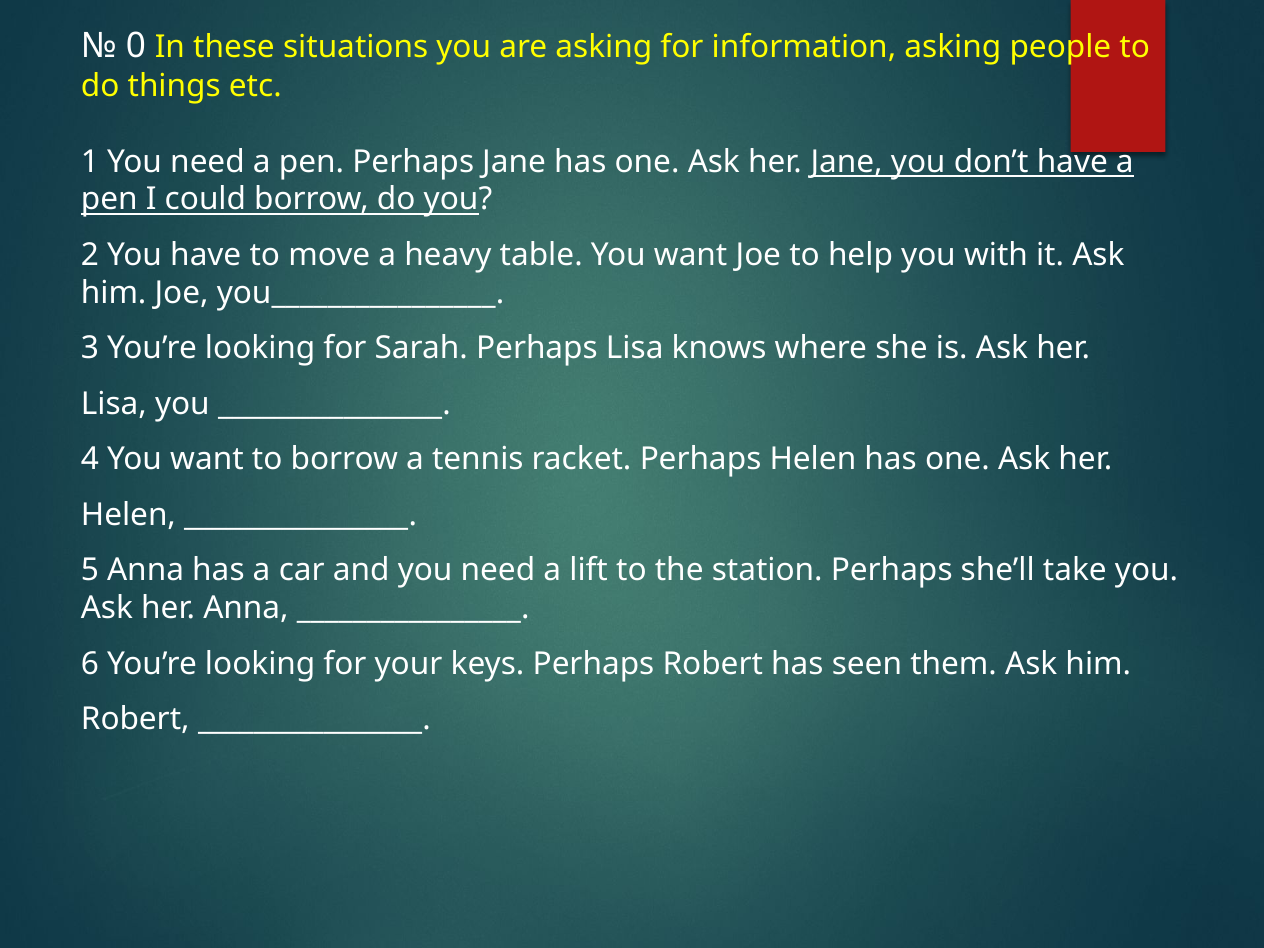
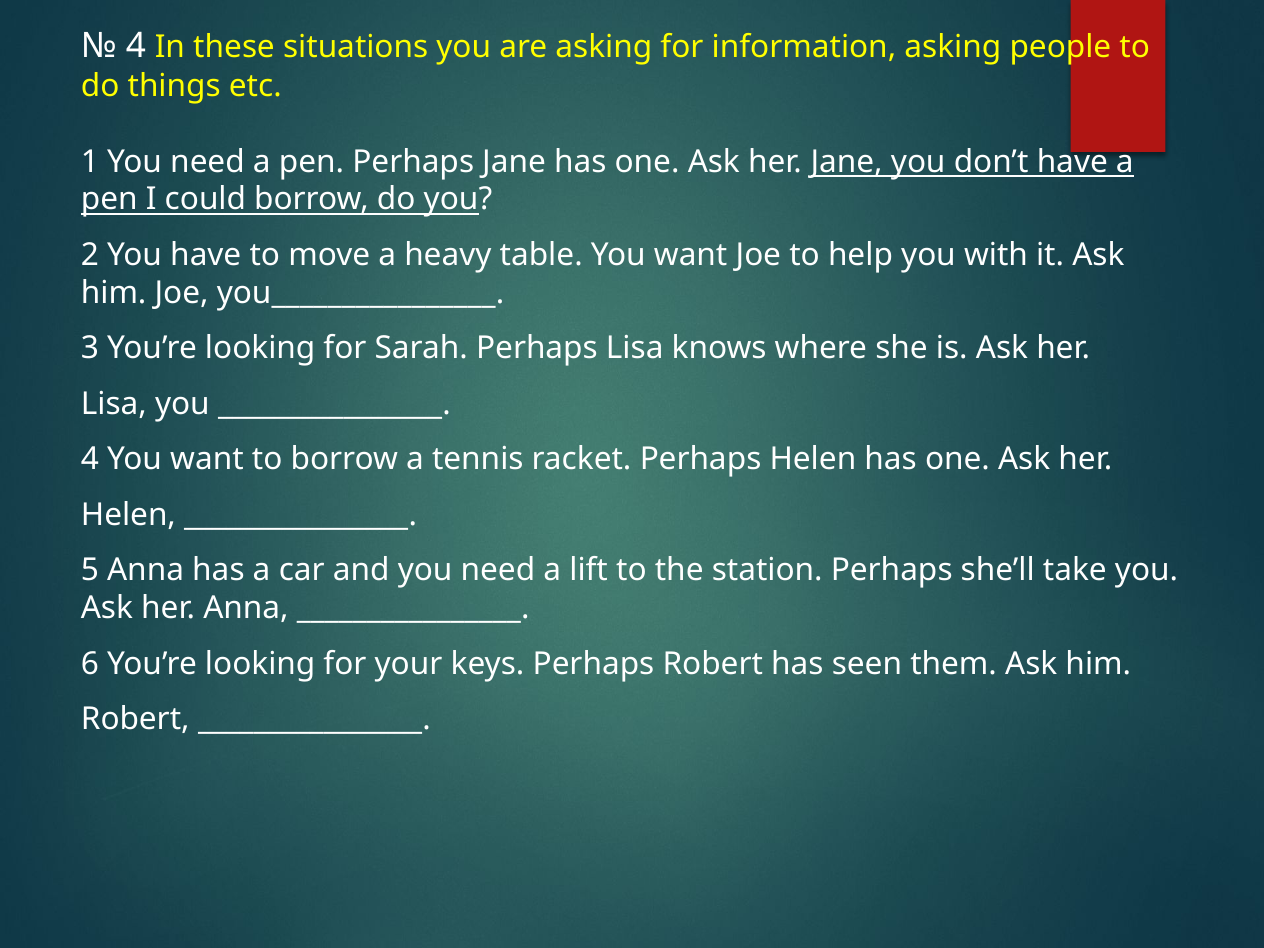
0 at (136, 46): 0 -> 4
